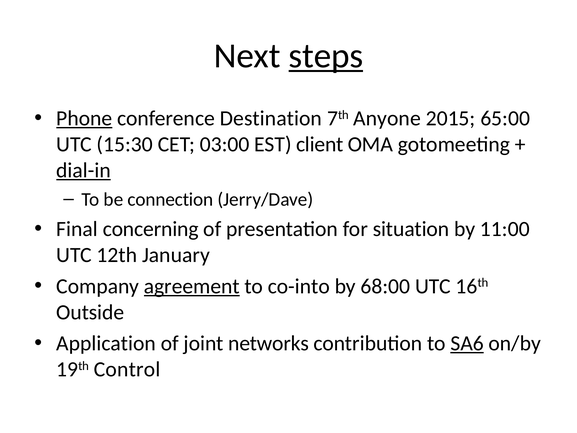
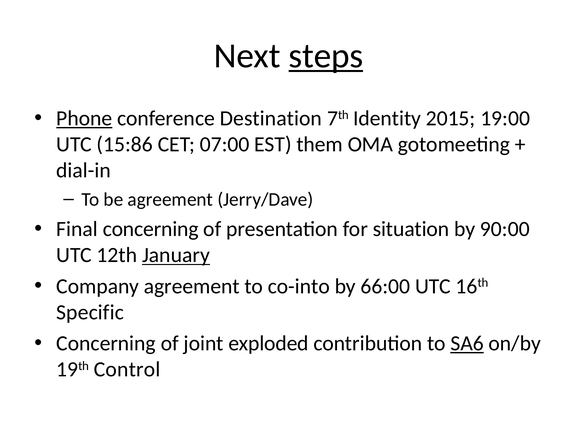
Anyone: Anyone -> Identity
65:00: 65:00 -> 19:00
15:30: 15:30 -> 15:86
03:00: 03:00 -> 07:00
client: client -> them
dial-in underline: present -> none
be connection: connection -> agreement
11:00: 11:00 -> 90:00
January underline: none -> present
agreement at (192, 286) underline: present -> none
68:00: 68:00 -> 66:00
Outside: Outside -> Specific
Application at (106, 343): Application -> Concerning
networks: networks -> exploded
